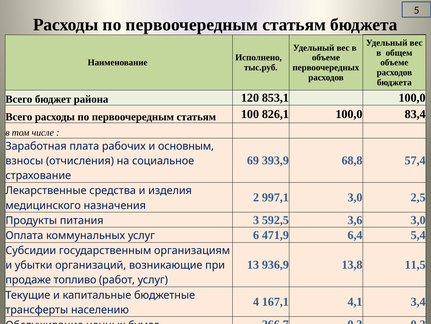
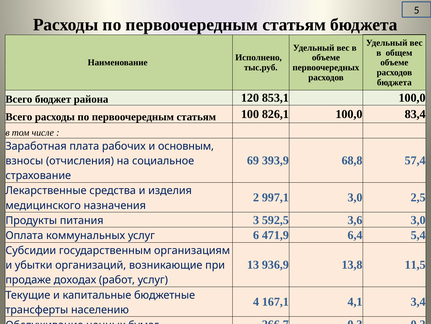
топливо: топливо -> доходах
